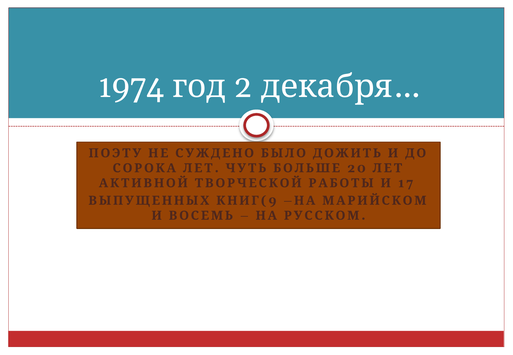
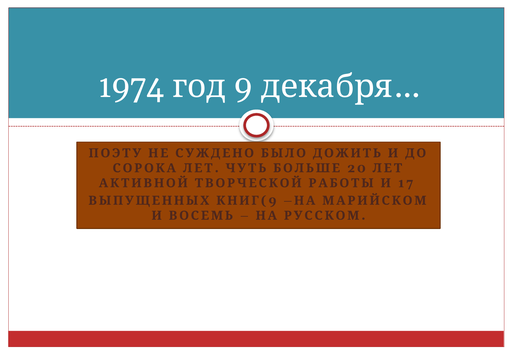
1974 2: 2 -> 9
